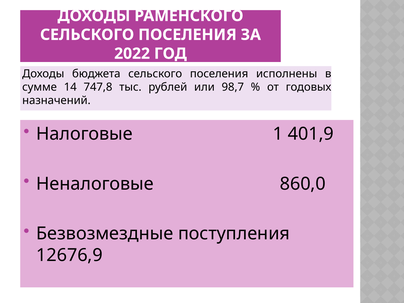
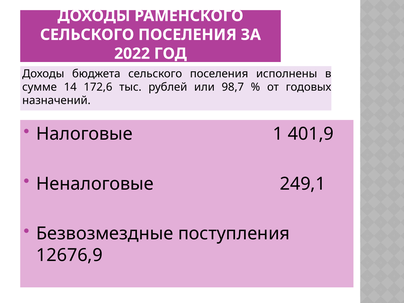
747,8: 747,8 -> 172,6
860,0: 860,0 -> 249,1
